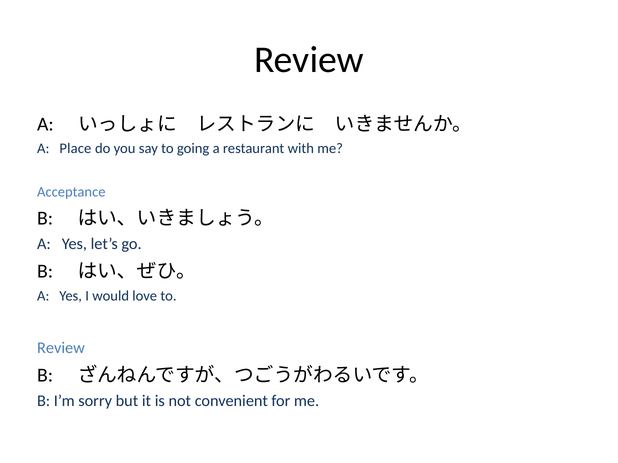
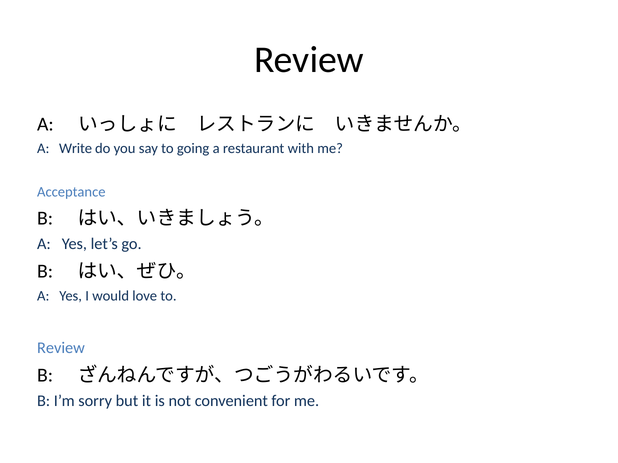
Place: Place -> Write
